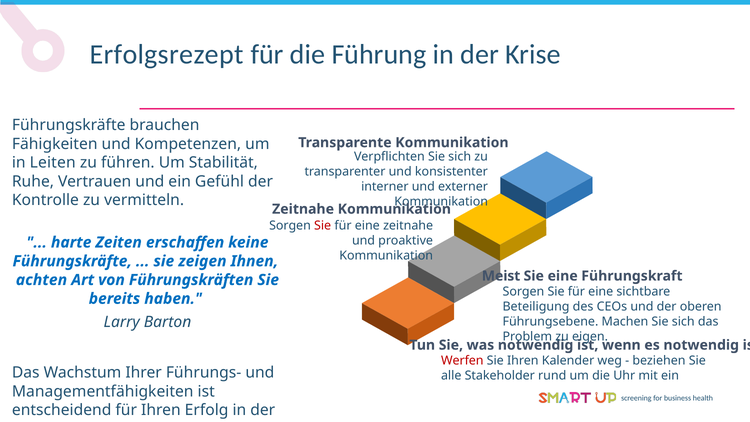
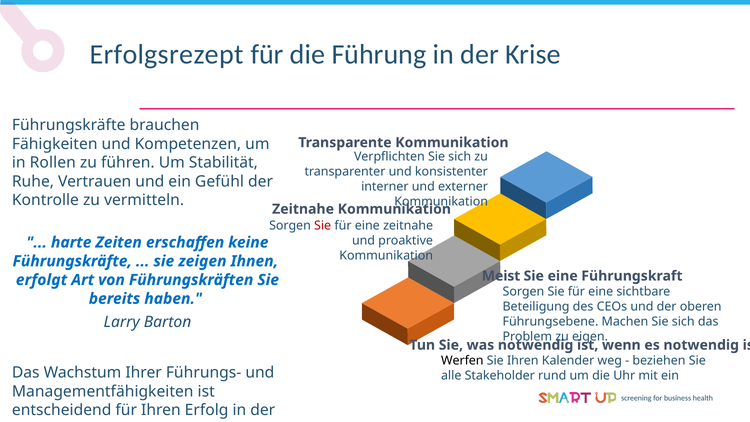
Leiten: Leiten -> Rollen
achten: achten -> erfolgt
Werfen colour: red -> black
